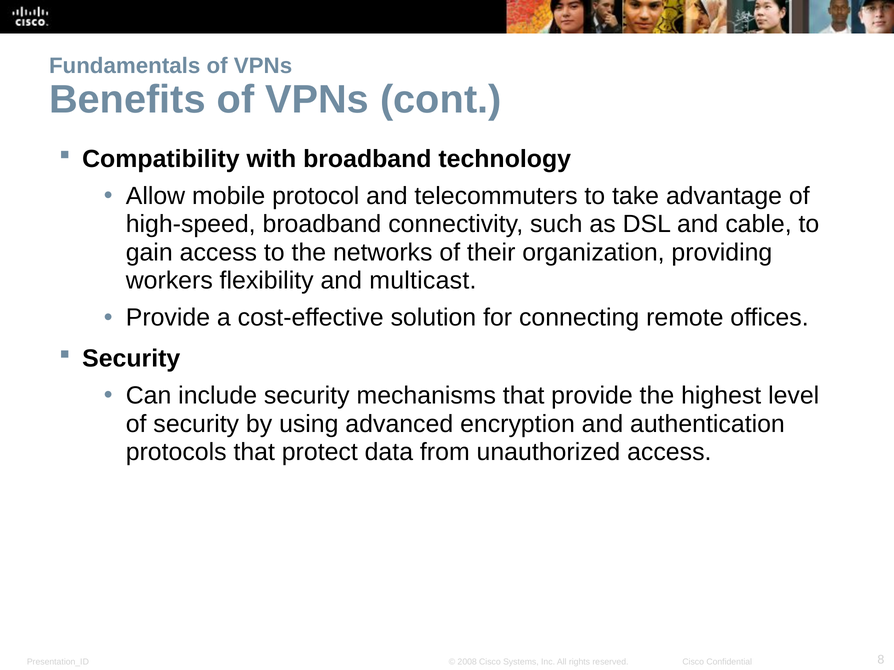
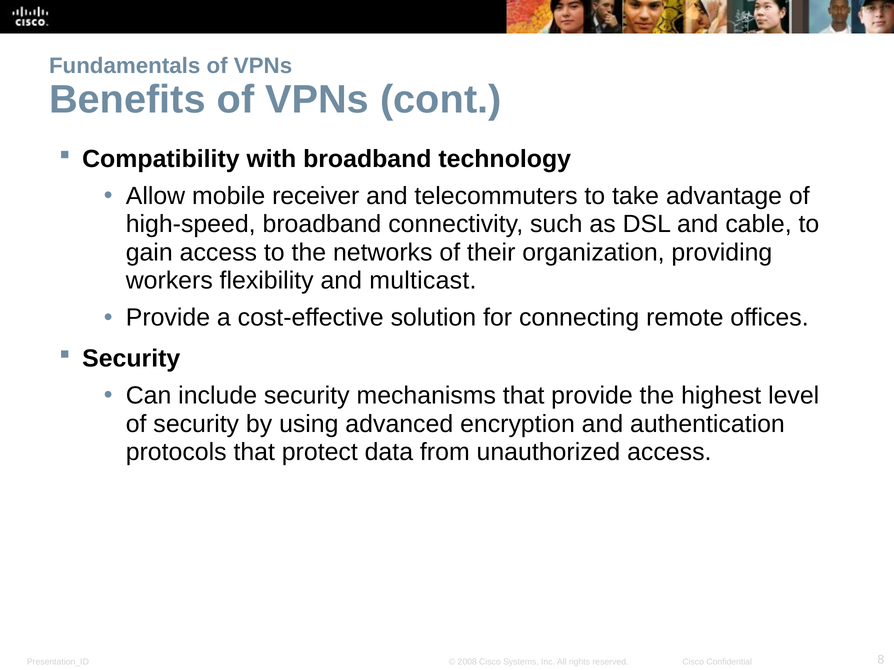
protocol: protocol -> receiver
